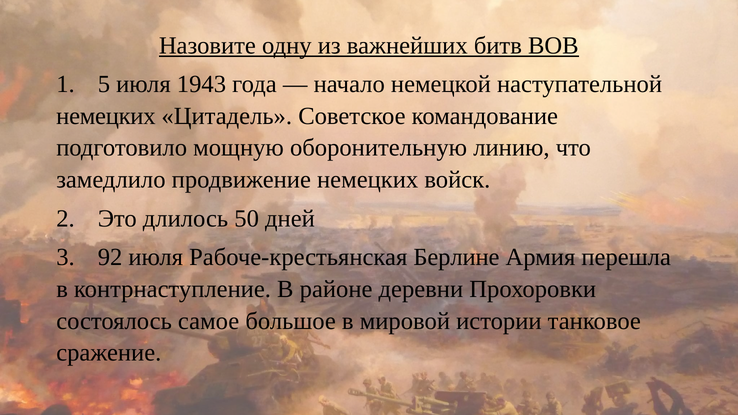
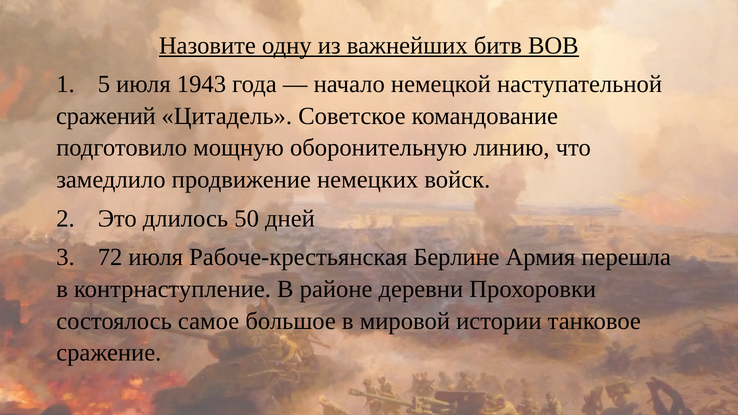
немецких at (106, 116): немецких -> сражений
92: 92 -> 72
